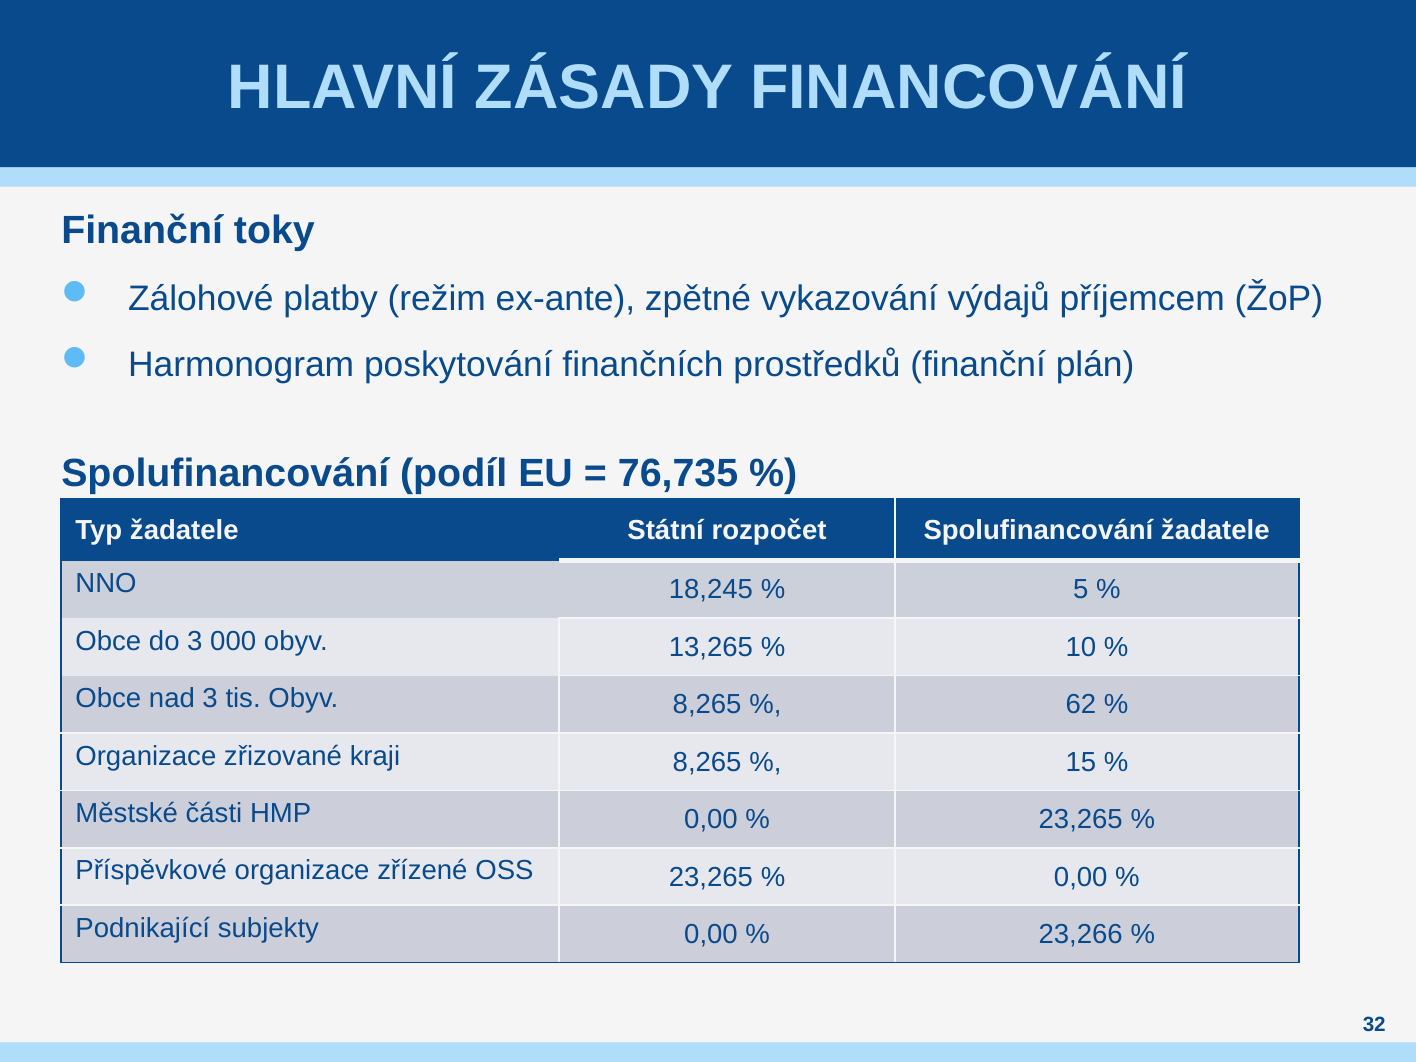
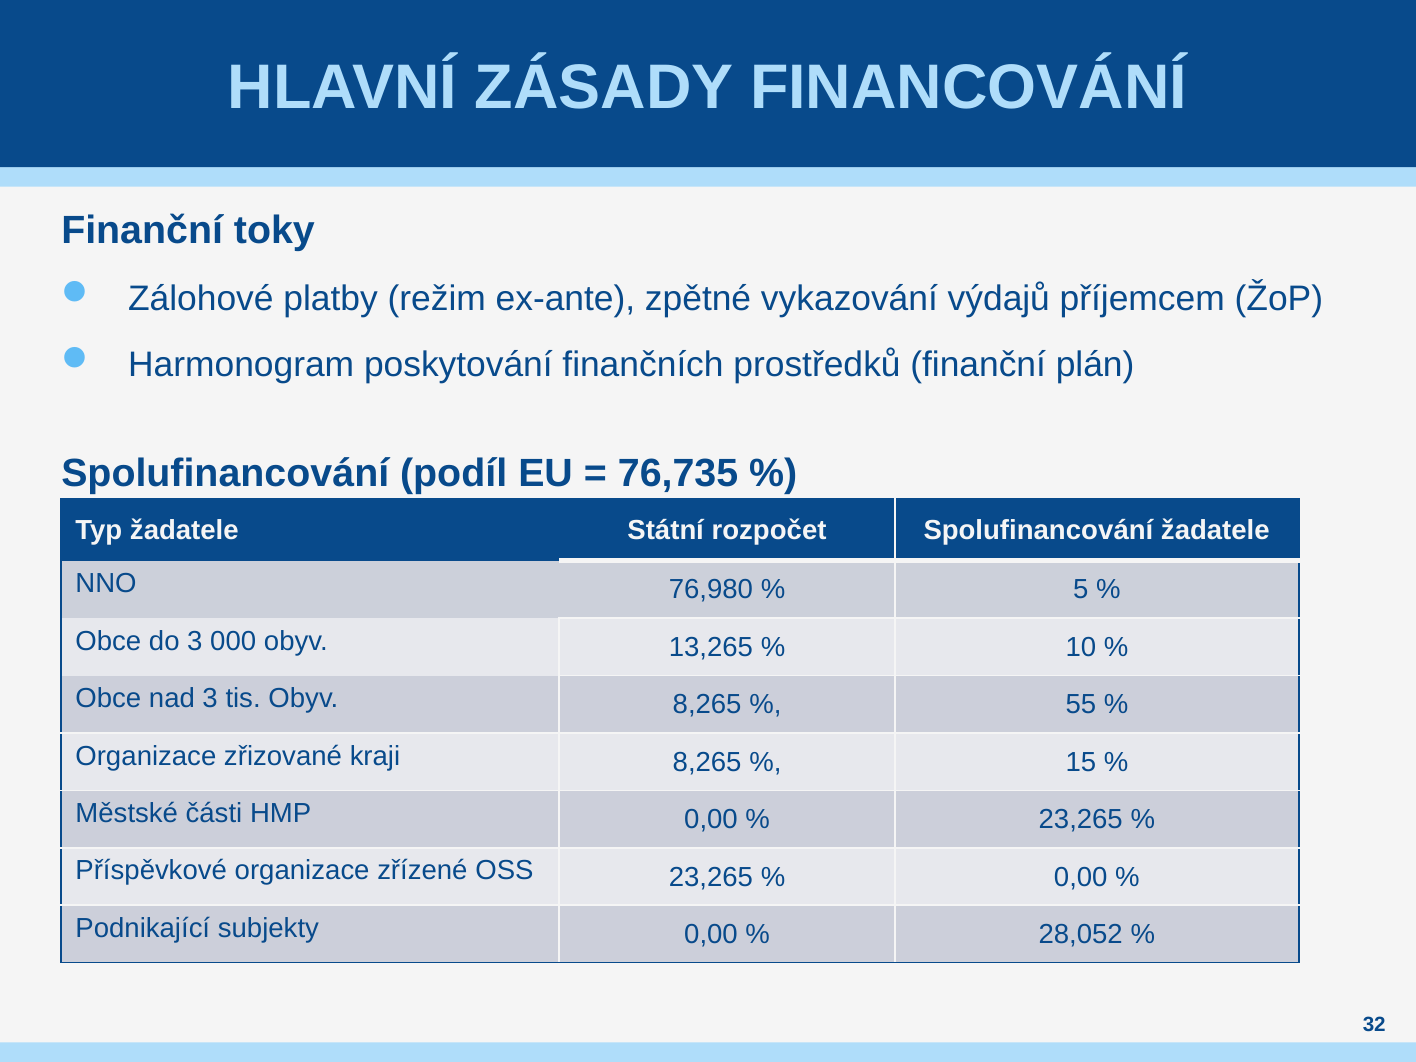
18,245: 18,245 -> 76,980
62: 62 -> 55
23,266: 23,266 -> 28,052
